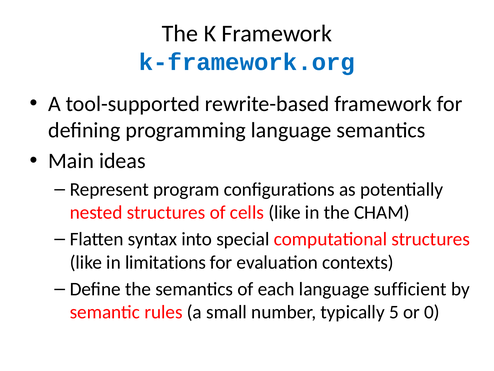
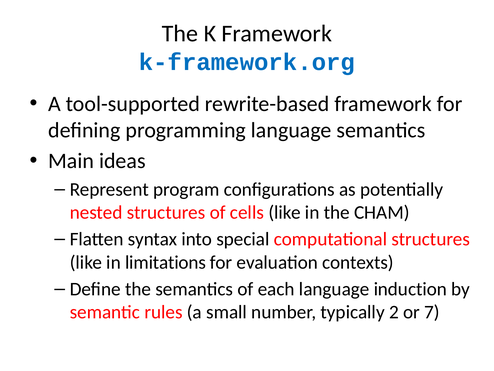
sufficient: sufficient -> induction
5: 5 -> 2
0: 0 -> 7
